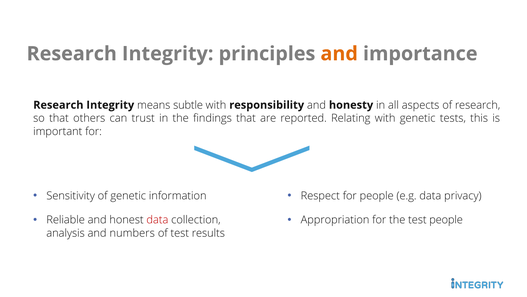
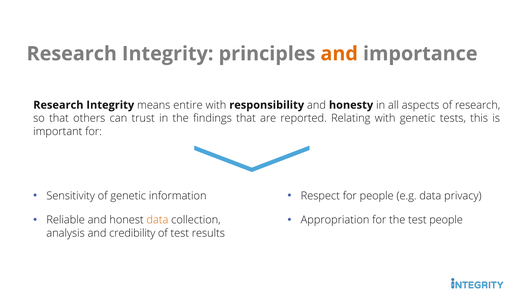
subtle: subtle -> entire
data at (157, 220) colour: red -> orange
numbers: numbers -> credibility
